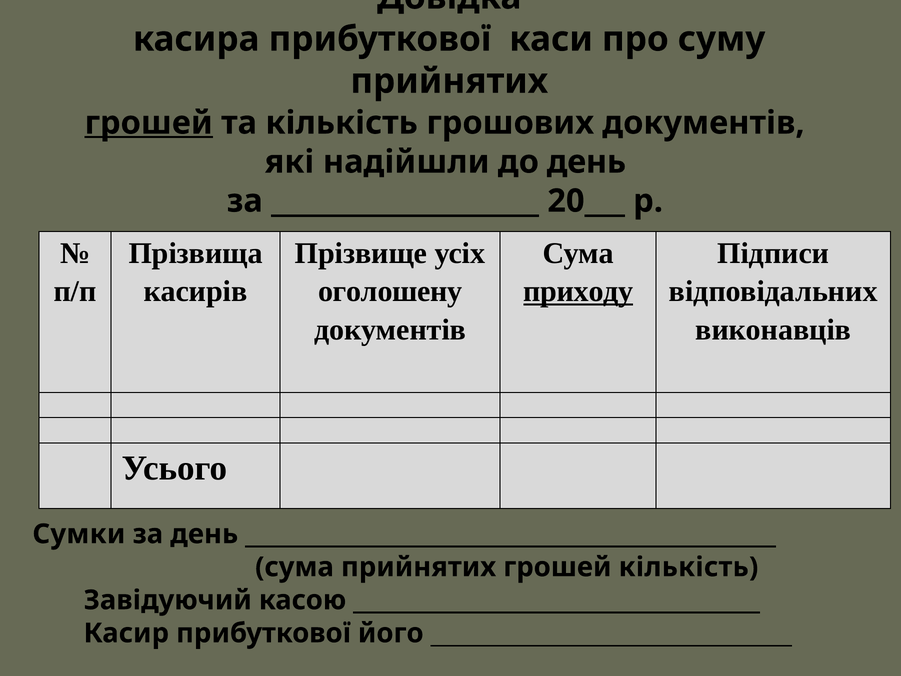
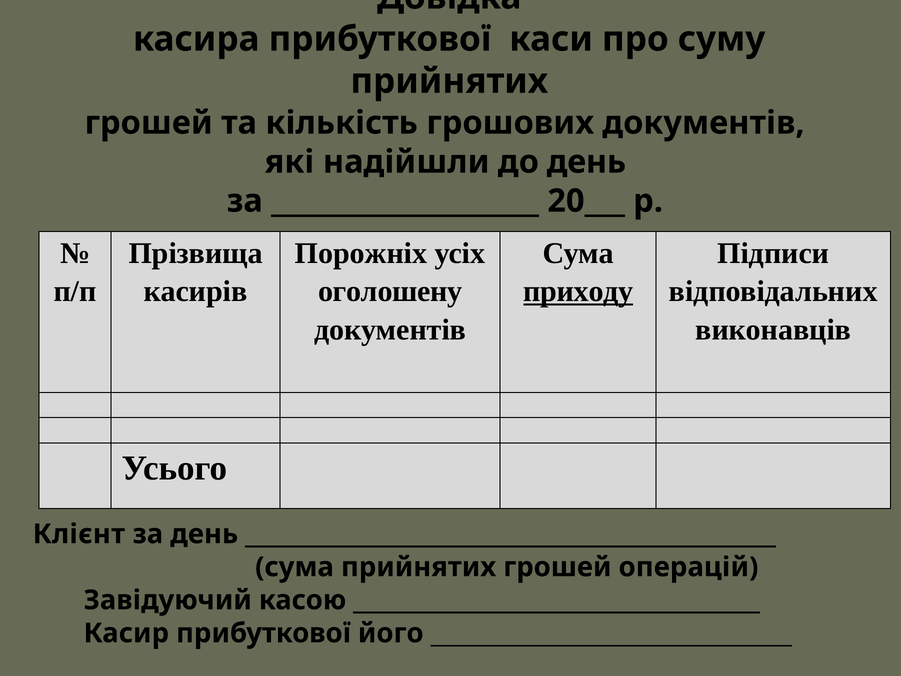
грошей at (149, 123) underline: present -> none
Прізвище: Прізвище -> Порожніх
Сумки: Сумки -> Клієнт
грошей кількість: кількість -> операцій
